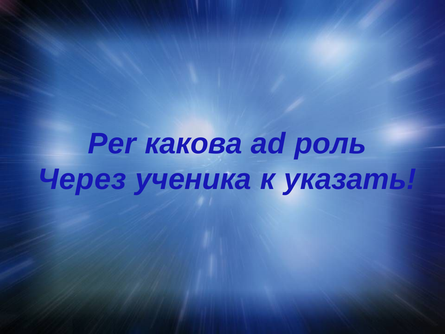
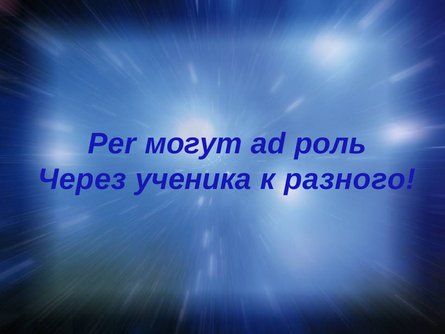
какова: какова -> могут
указать: указать -> разного
